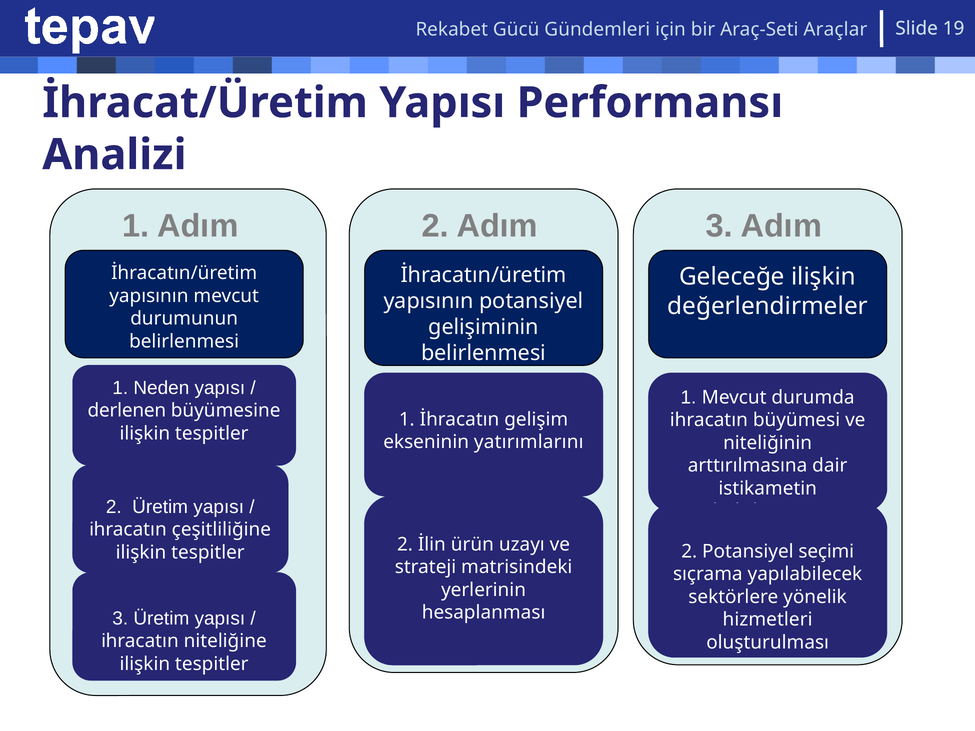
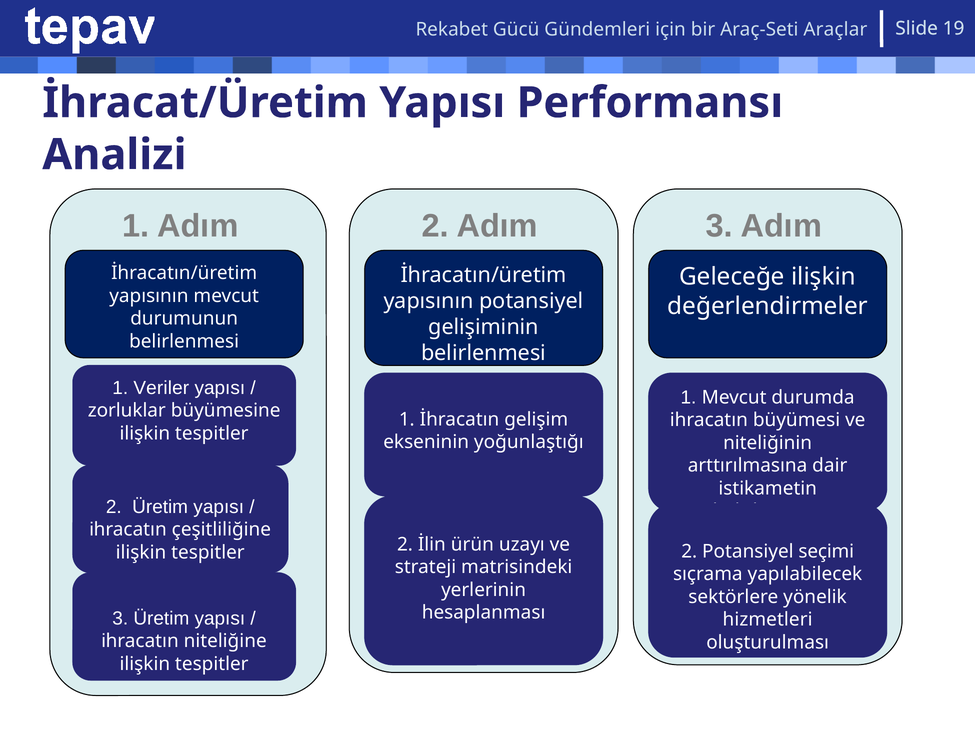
Neden: Neden -> Veriler
derlenen: derlenen -> zorluklar
yatırımlarını: yatırımlarını -> yoğunlaştığı
